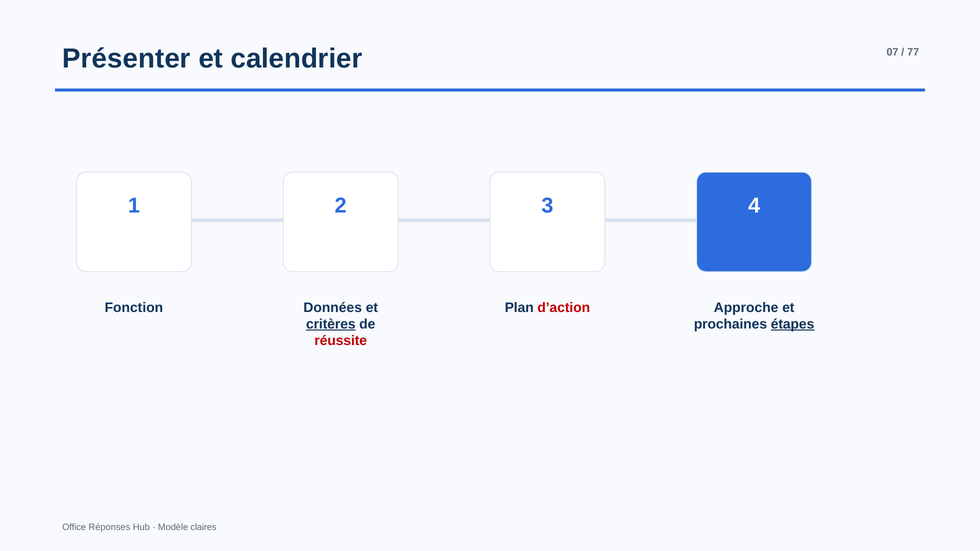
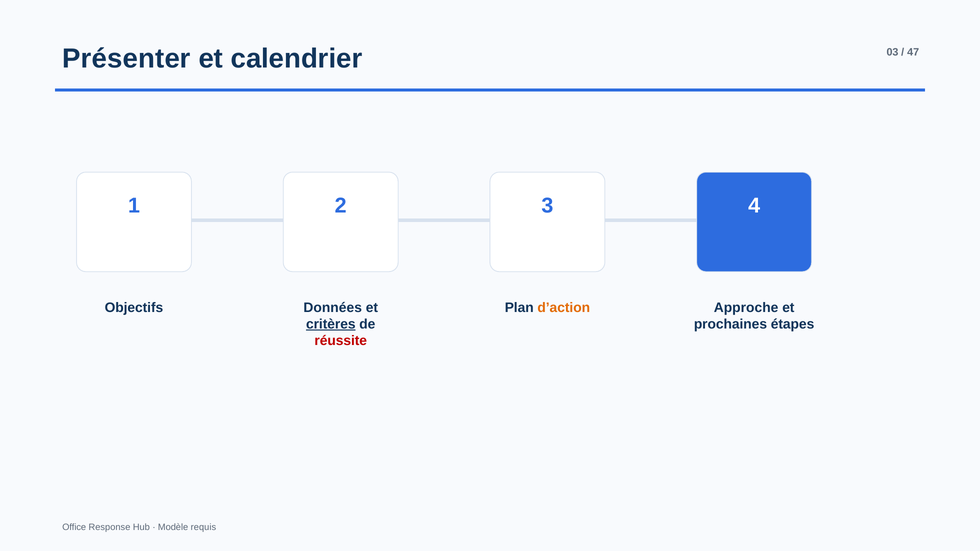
07: 07 -> 03
77: 77 -> 47
Fonction: Fonction -> Objectifs
d’action colour: red -> orange
étapes underline: present -> none
Réponses: Réponses -> Response
claires: claires -> requis
